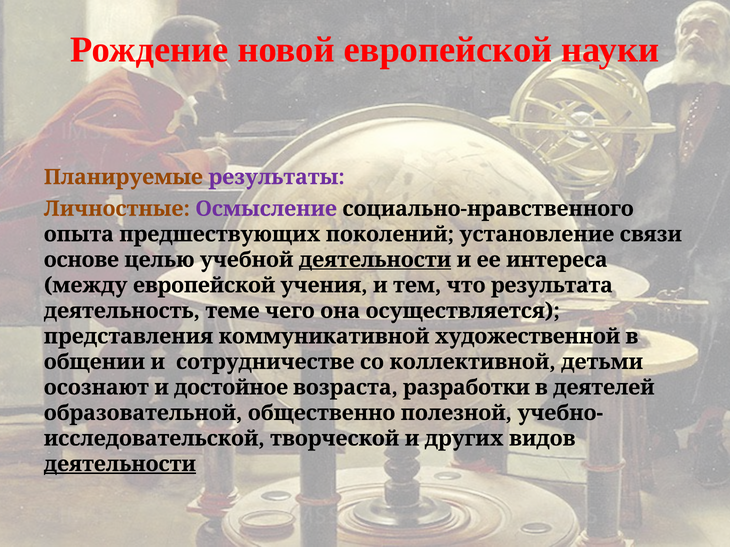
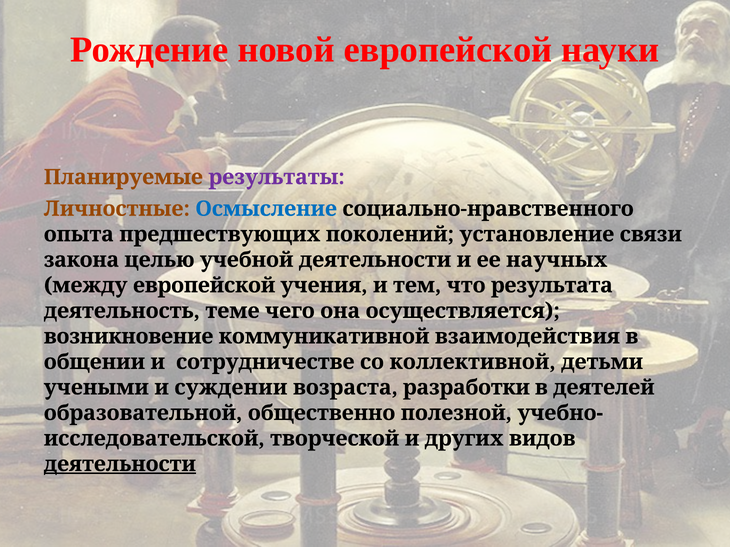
Осмысление colour: purple -> blue
основе: основе -> закона
деятельности at (375, 260) underline: present -> none
интереса: интереса -> научных
представления: представления -> возникновение
художественной: художественной -> взаимодействия
осознают: осознают -> учеными
достойное: достойное -> суждении
